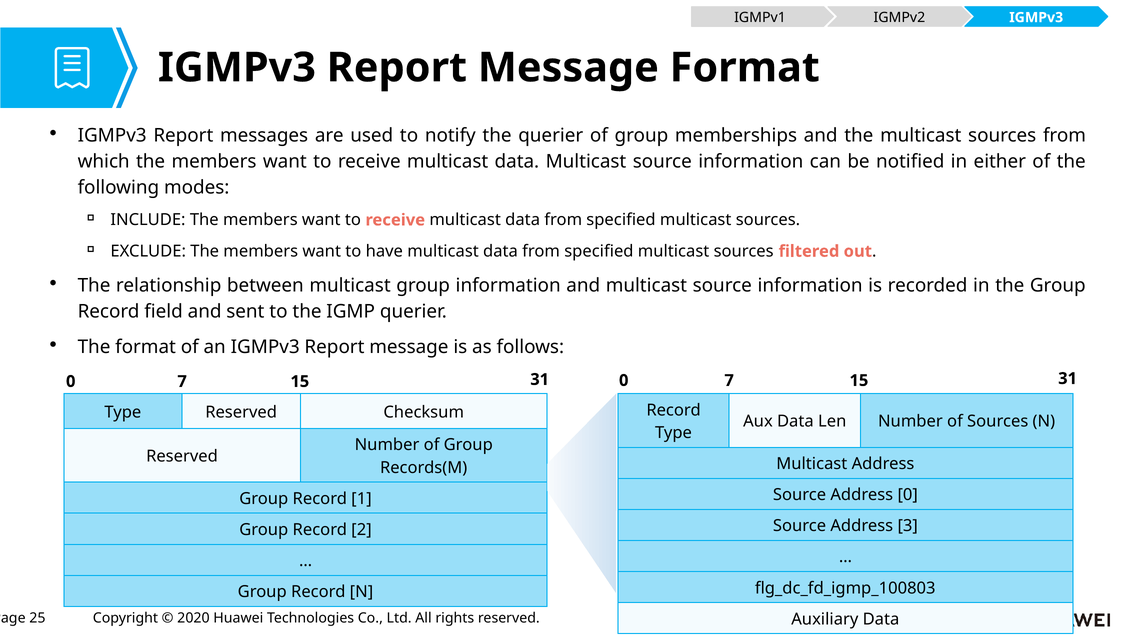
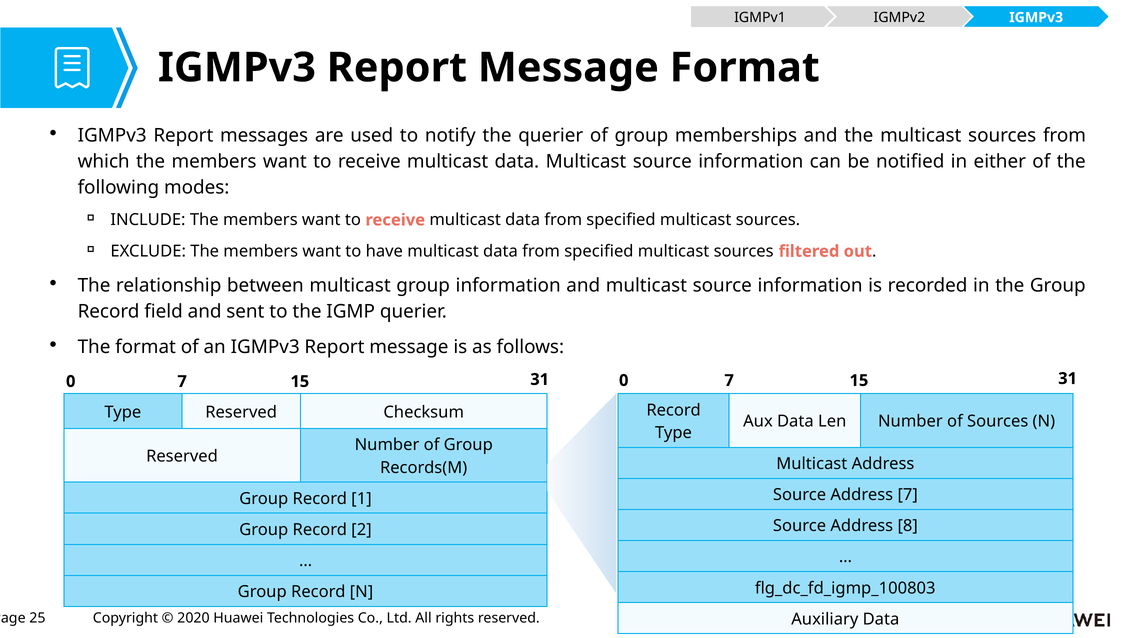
Address 0: 0 -> 7
3: 3 -> 8
